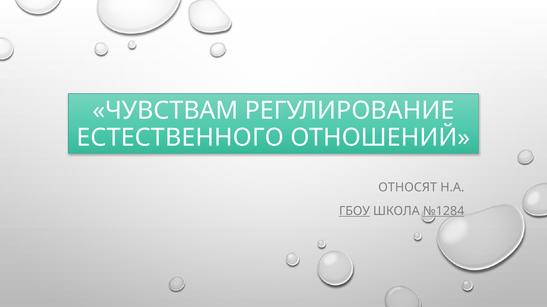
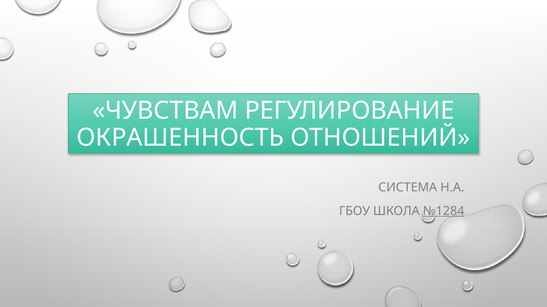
ЕСТЕСТВЕННОГО: ЕСТЕСТВЕННОГО -> ОКРАШЕННОСТЬ
ОТНОСЯТ: ОТНОСЯТ -> СИСТЕМА
ГБОУ underline: present -> none
